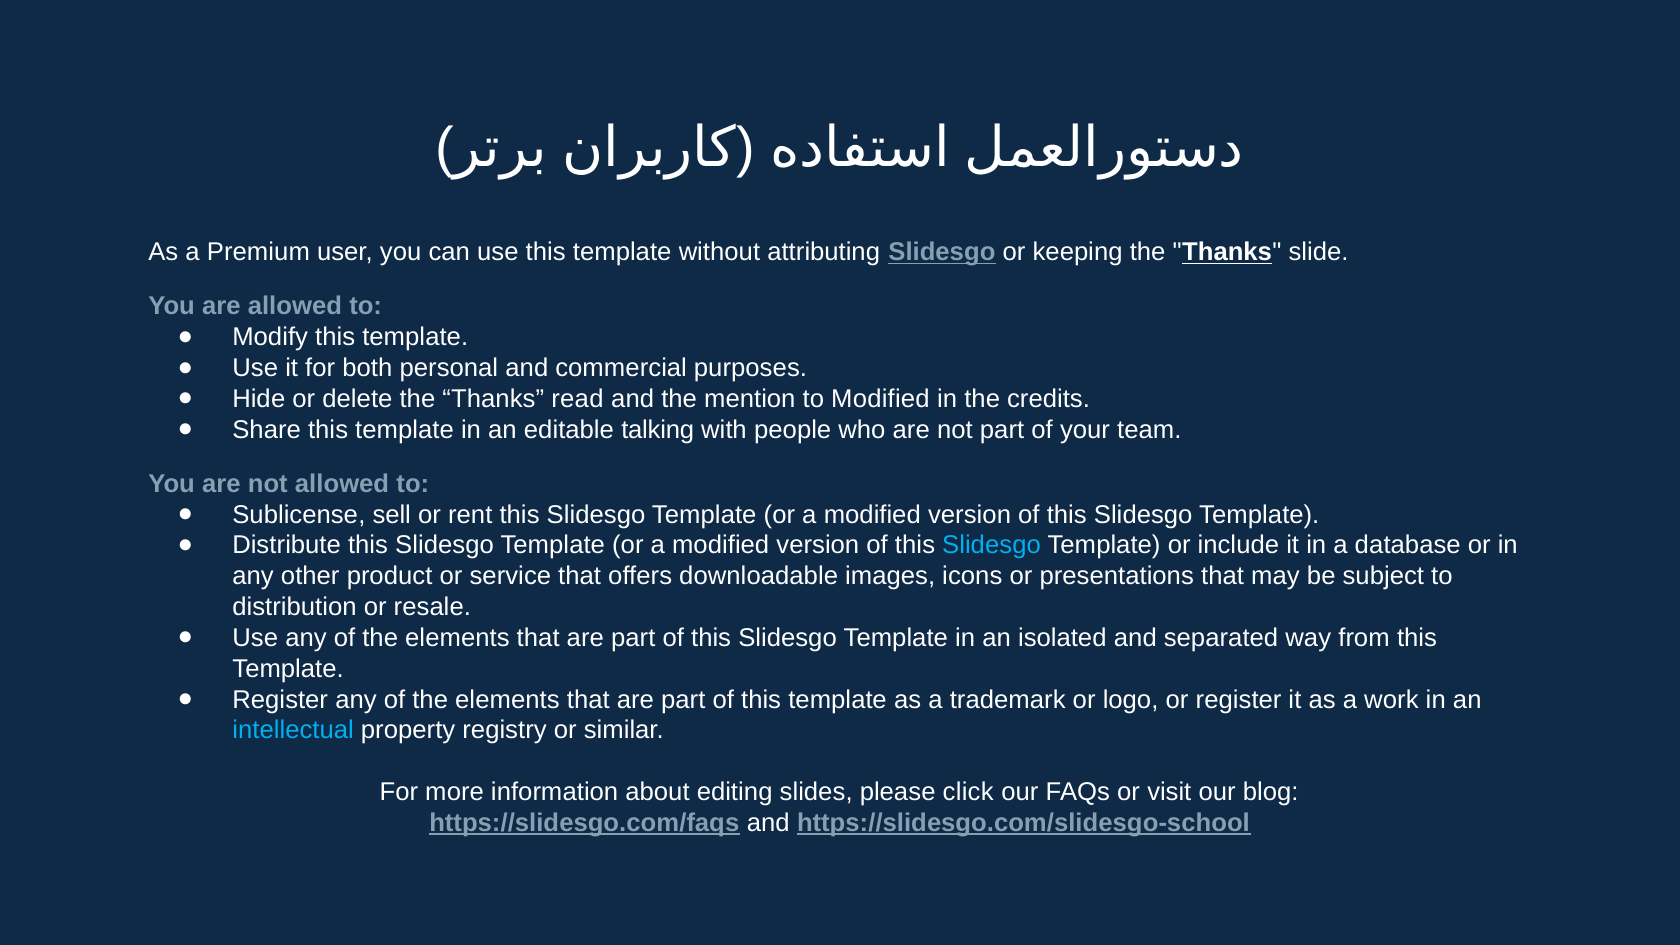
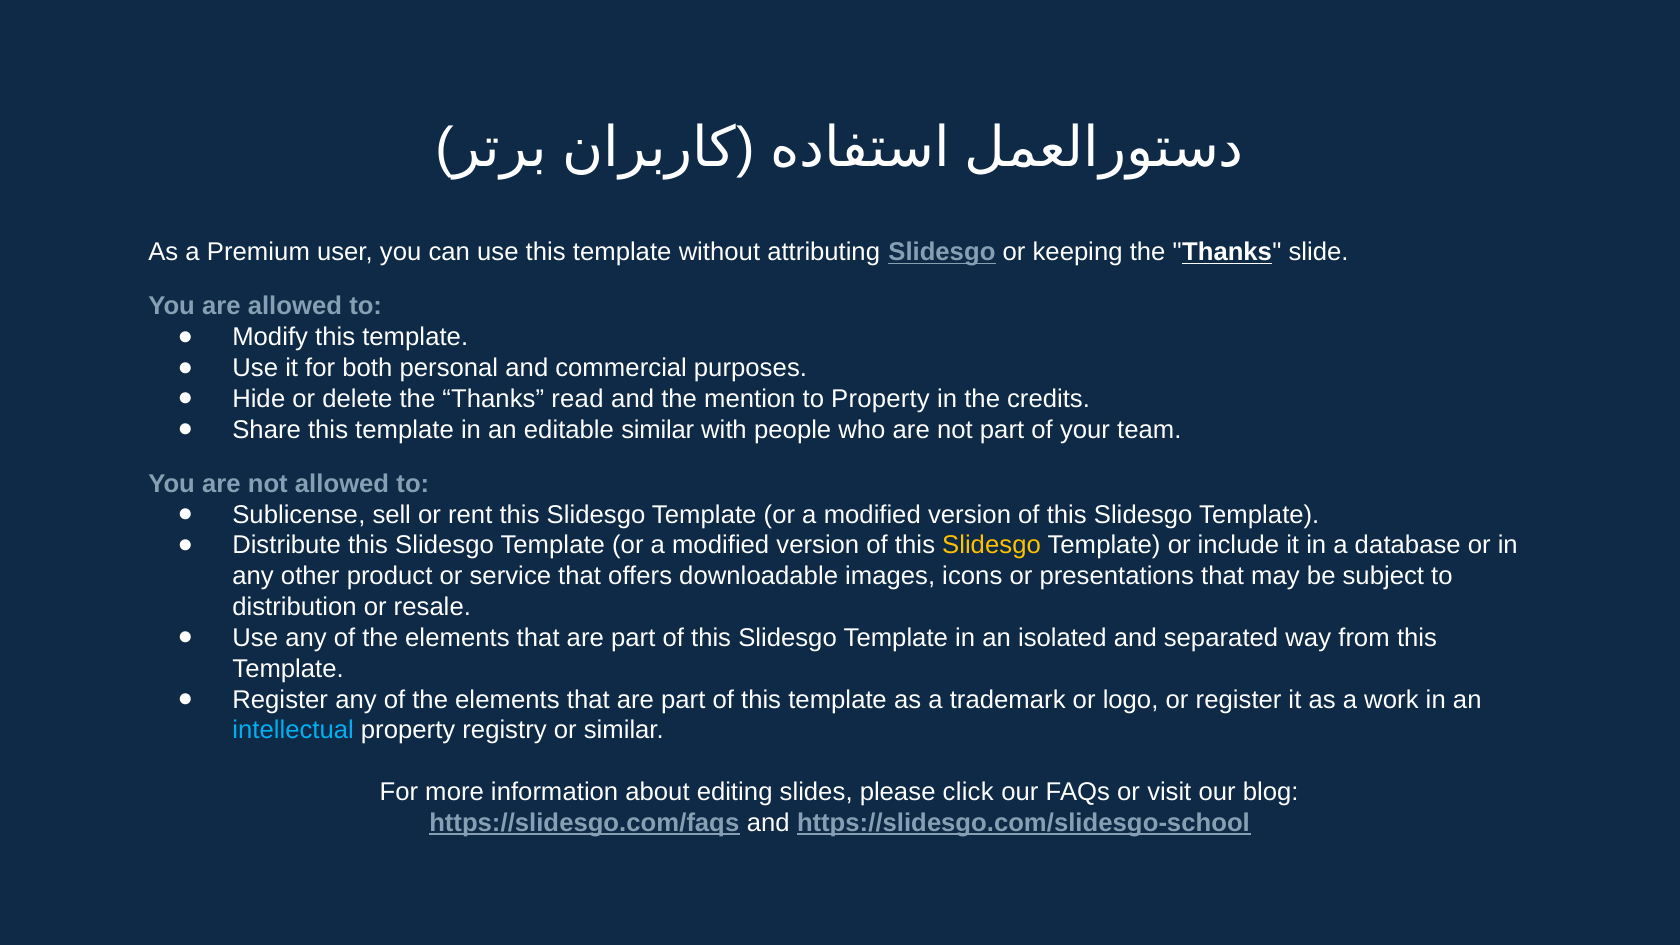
to Modified: Modified -> Property
editable talking: talking -> similar
Slidesgo at (991, 545) colour: light blue -> yellow
